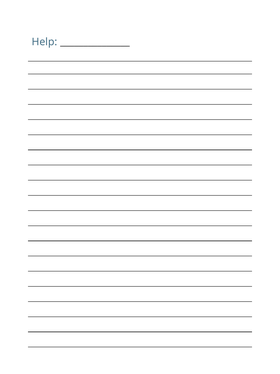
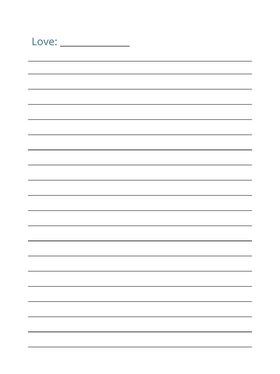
Help: Help -> Love
